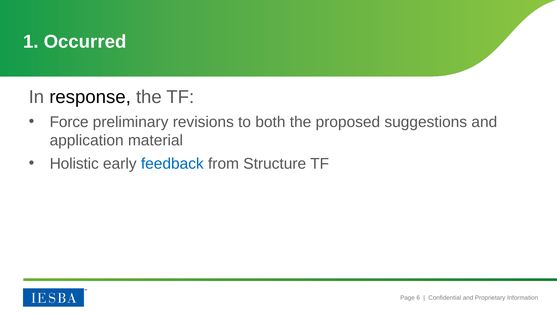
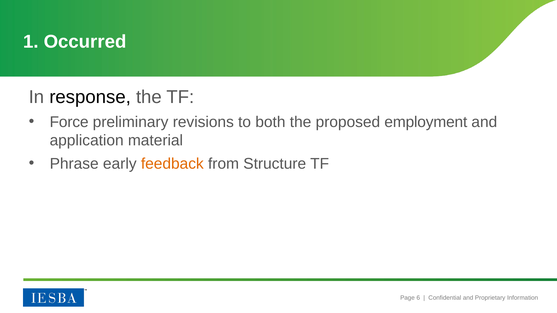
suggestions: suggestions -> employment
Holistic: Holistic -> Phrase
feedback colour: blue -> orange
